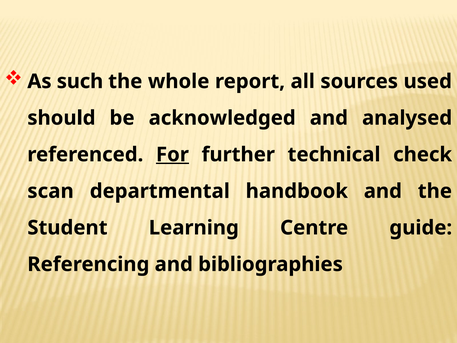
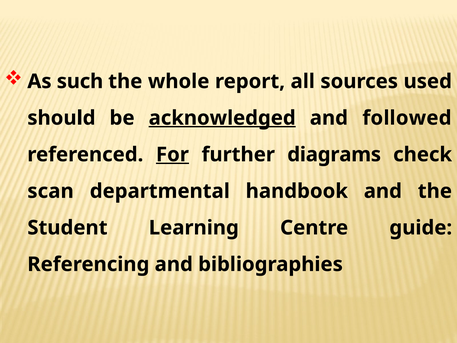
acknowledged underline: none -> present
analysed: analysed -> followed
technical: technical -> diagrams
